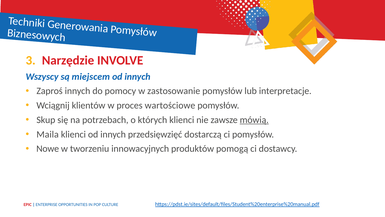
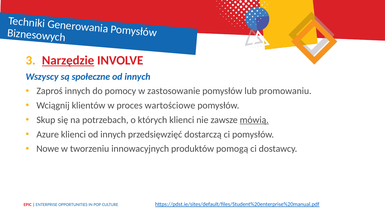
Narzędzie underline: none -> present
miejscem: miejscem -> społeczne
interpretacje: interpretacje -> promowaniu
Maila: Maila -> Azure
